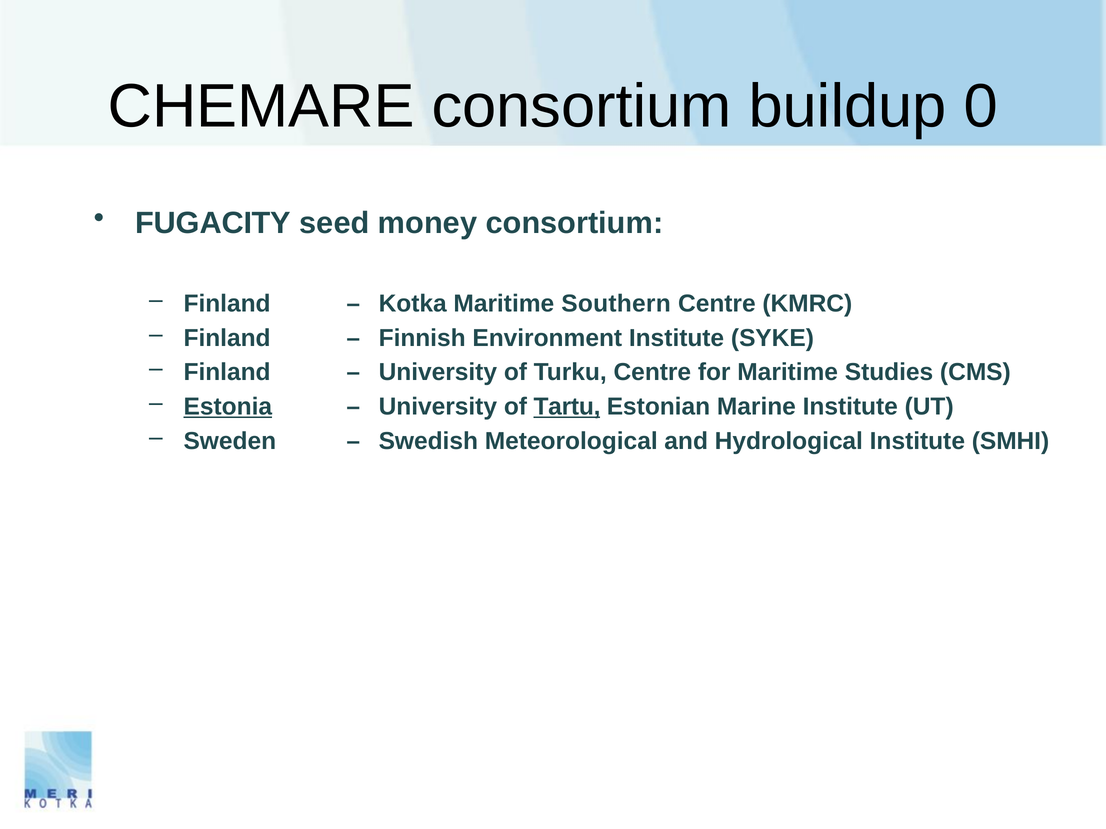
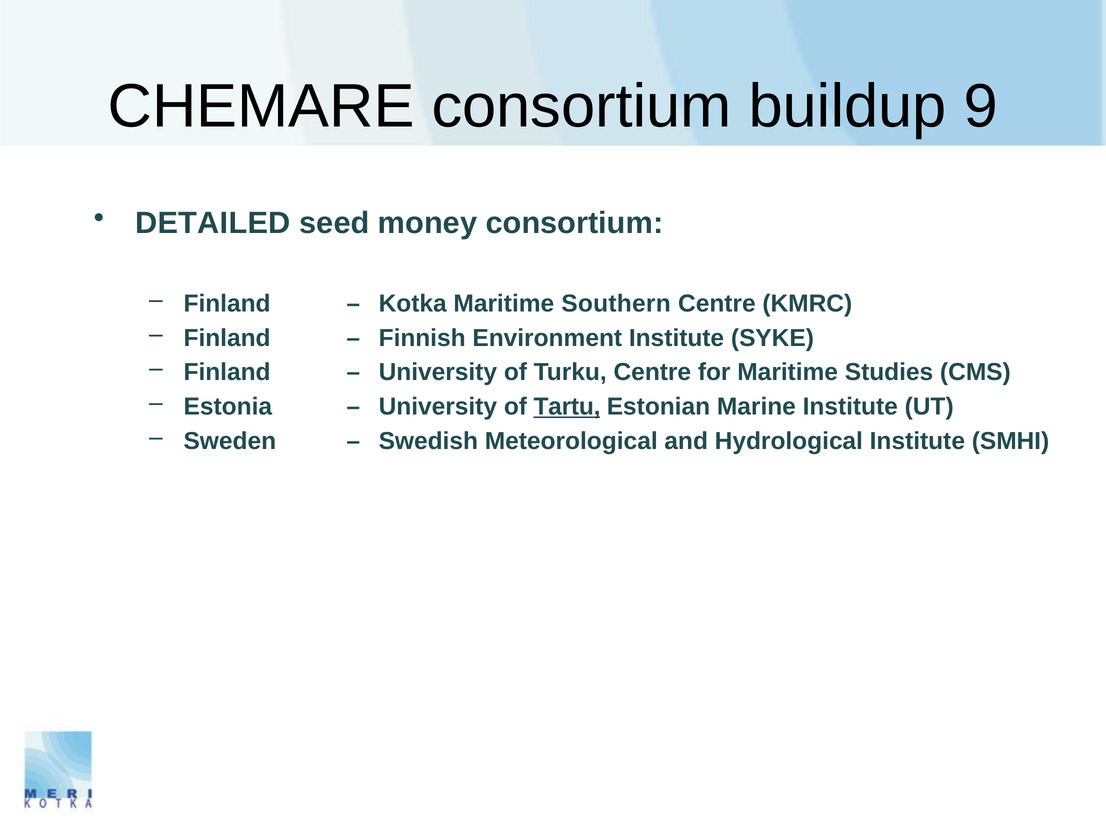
0: 0 -> 9
FUGACITY: FUGACITY -> DETAILED
Estonia underline: present -> none
